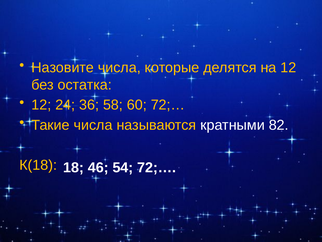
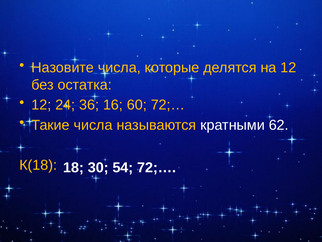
58: 58 -> 16
82: 82 -> 62
46: 46 -> 30
